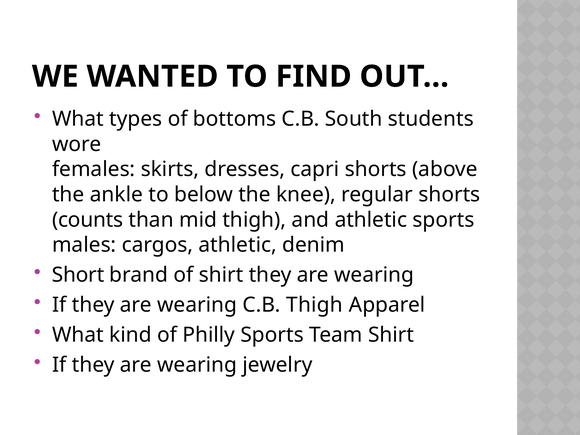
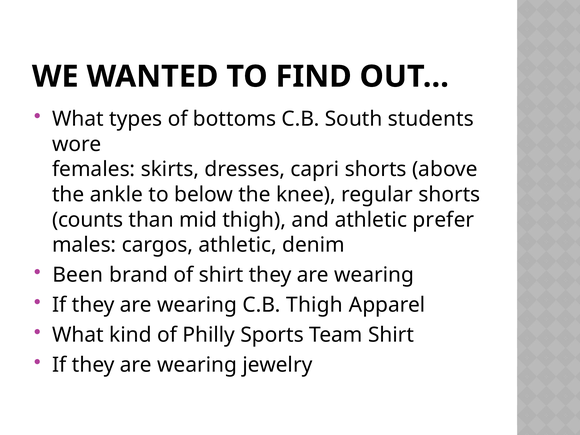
athletic sports: sports -> prefer
Short: Short -> Been
